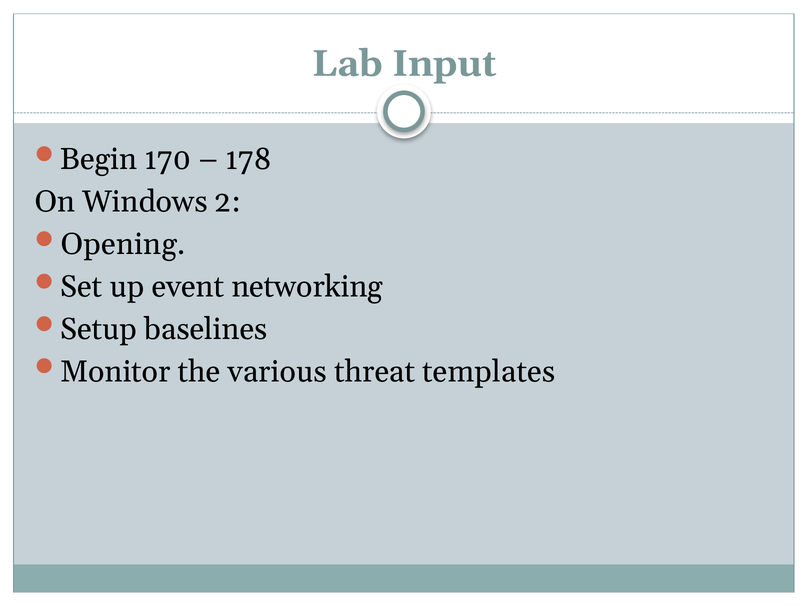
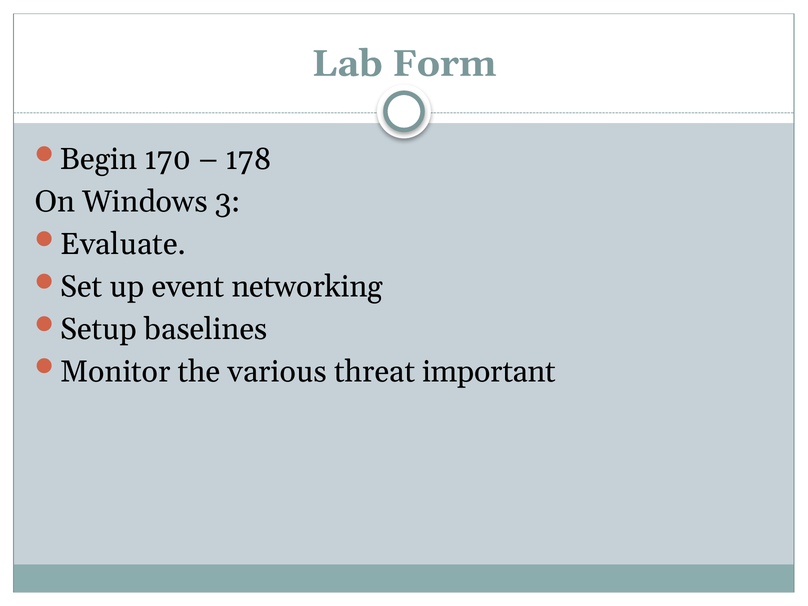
Input: Input -> Form
2: 2 -> 3
Opening: Opening -> Evaluate
templates: templates -> important
